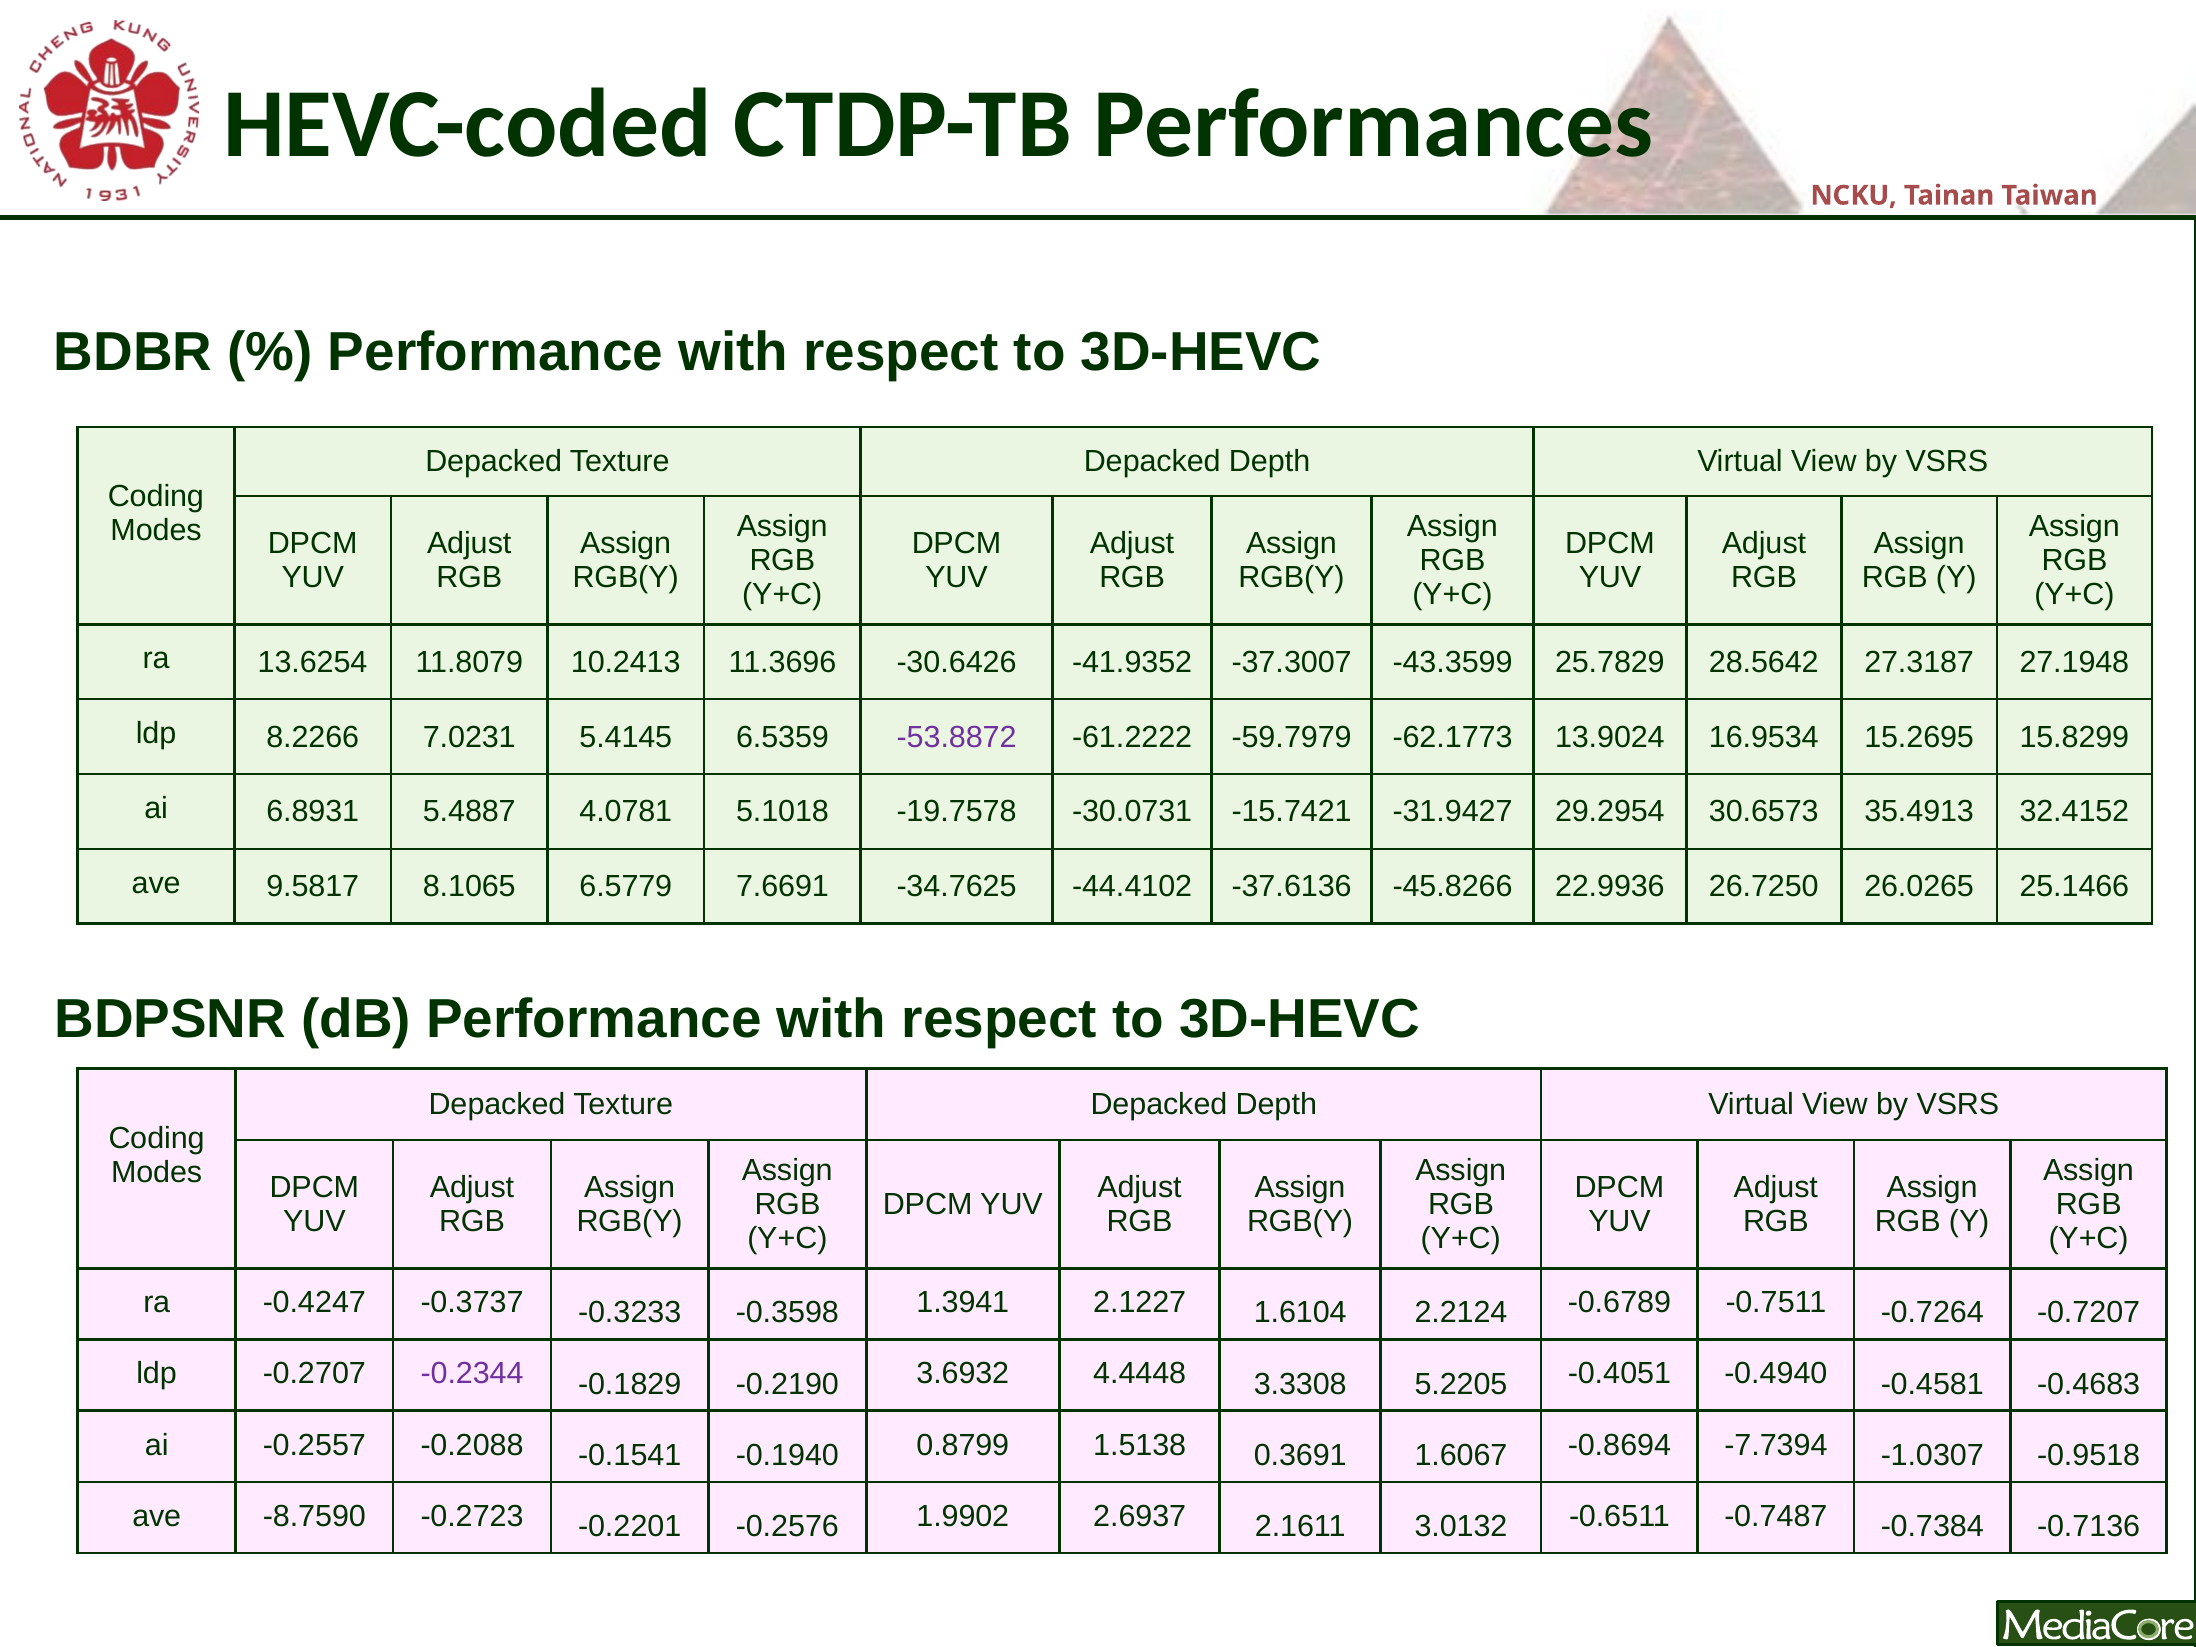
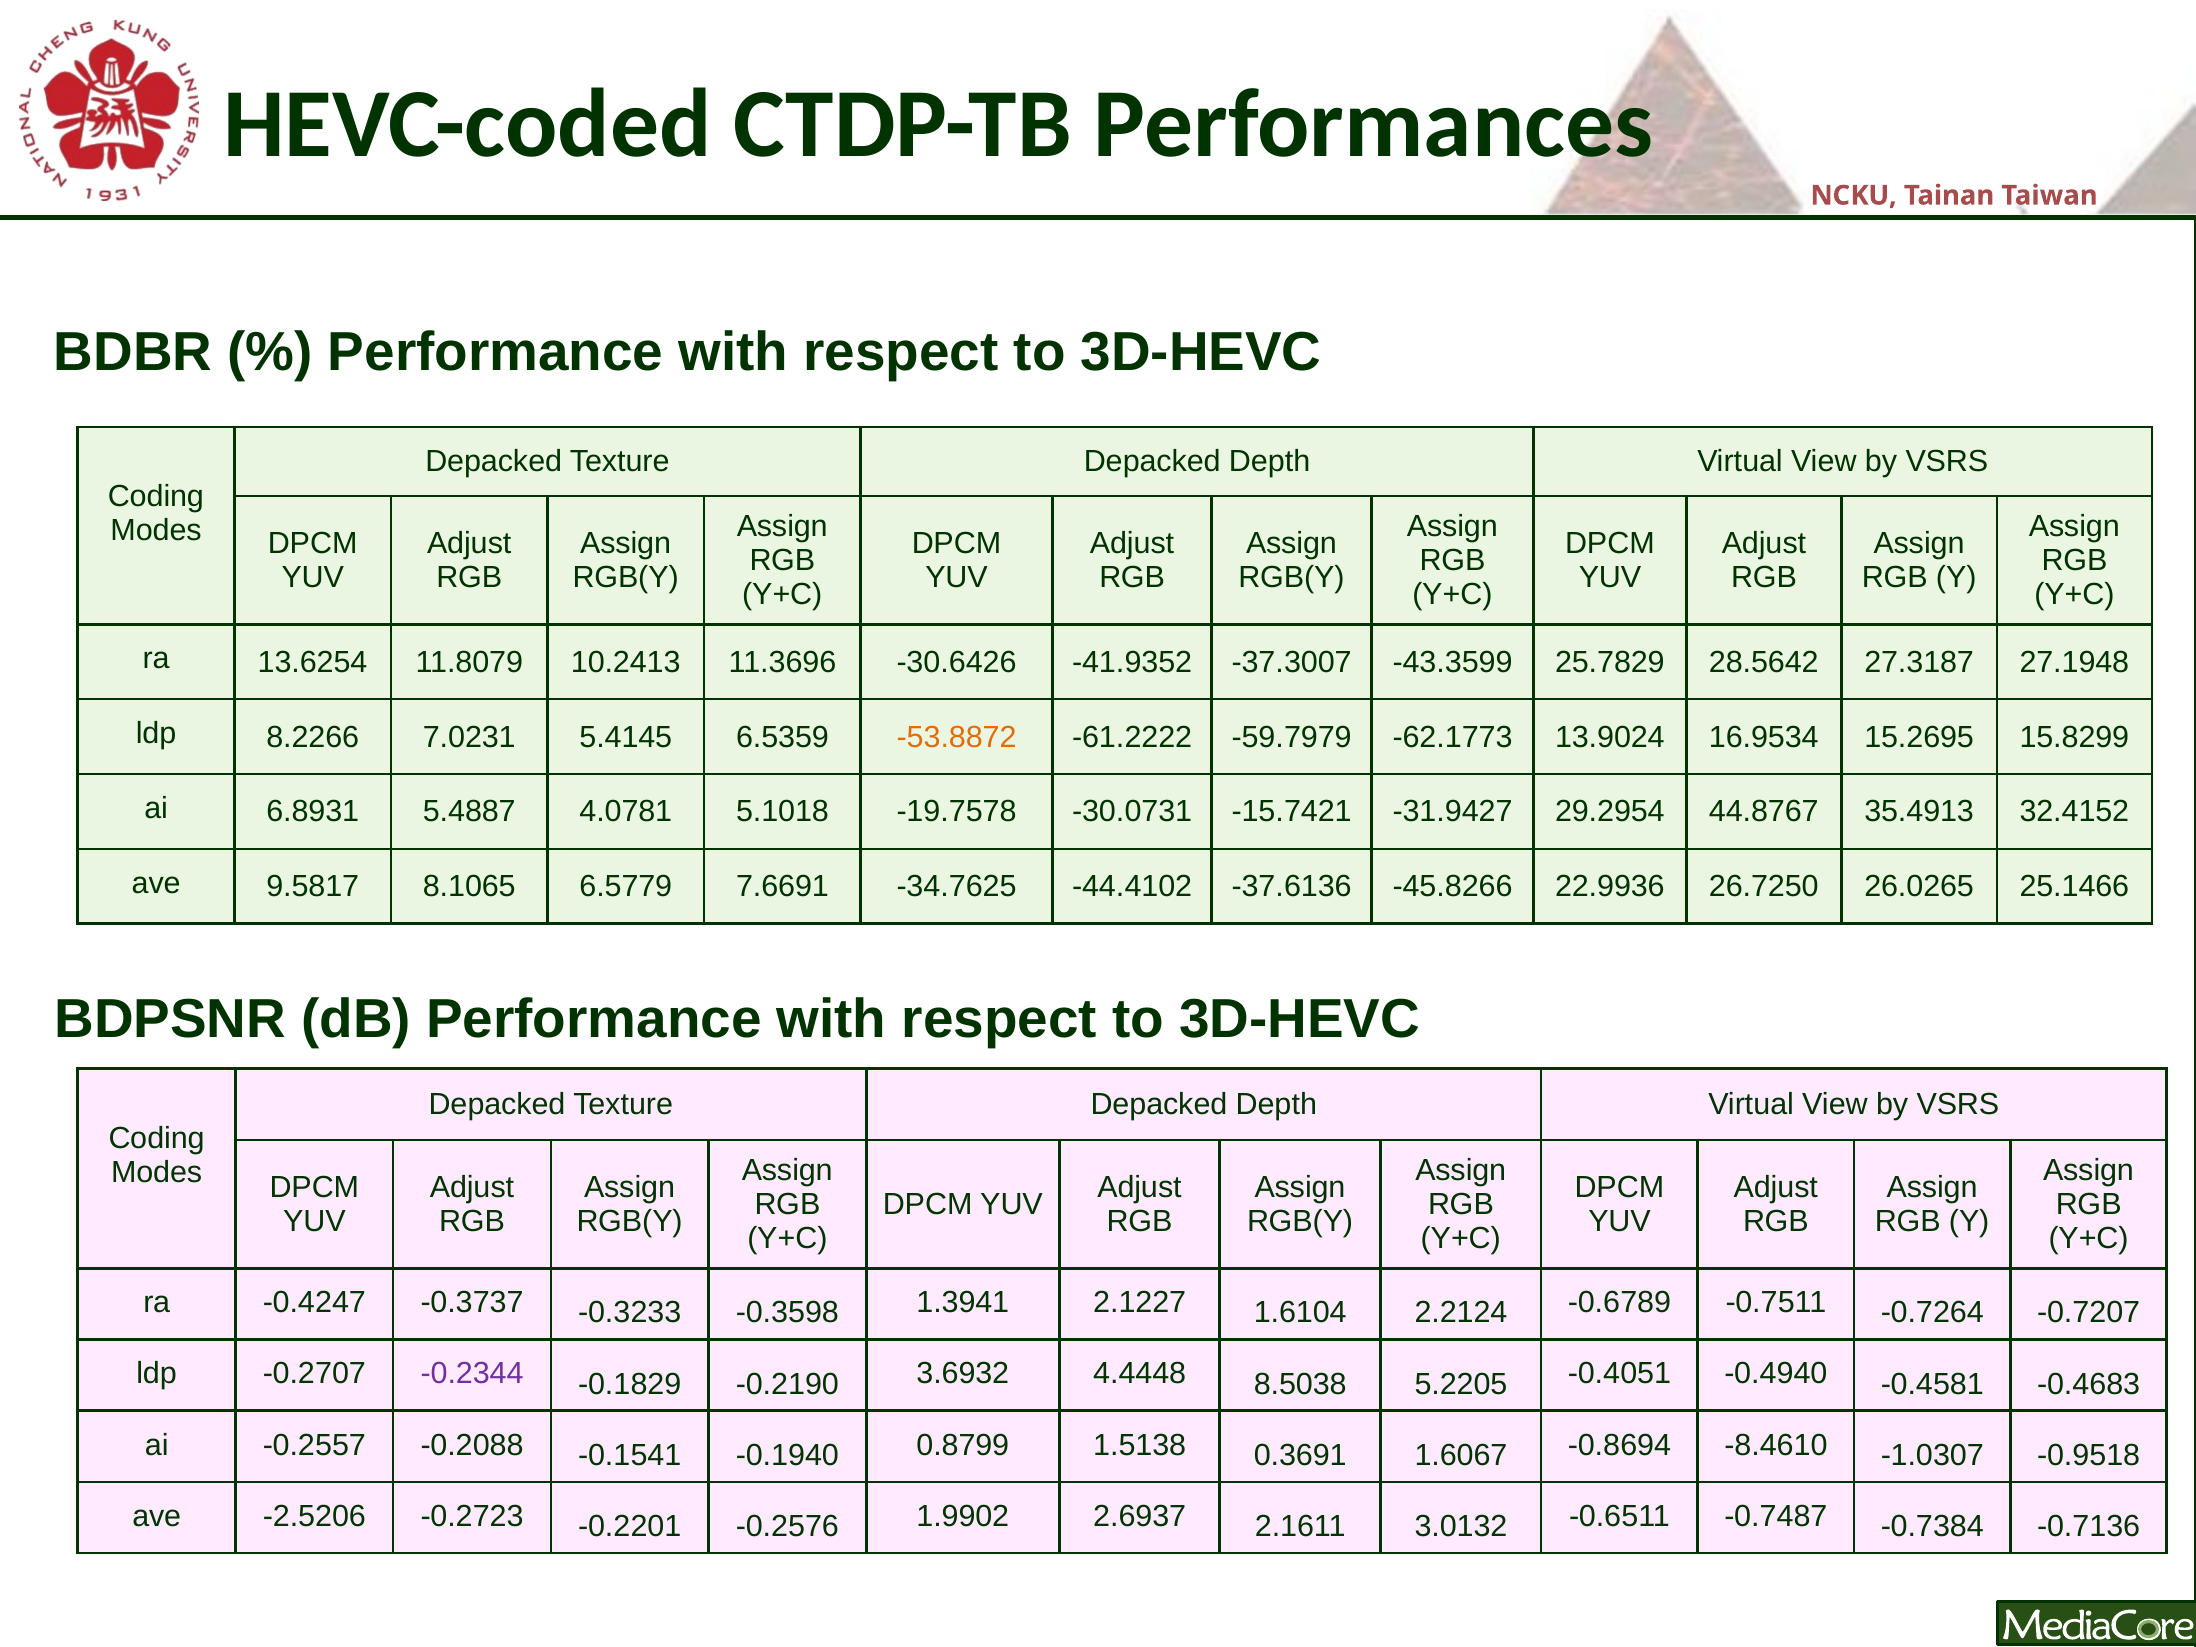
-53.8872 colour: purple -> orange
30.6573: 30.6573 -> 44.8767
3.3308: 3.3308 -> 8.5038
-7.7394: -7.7394 -> -8.4610
-8.7590: -8.7590 -> -2.5206
